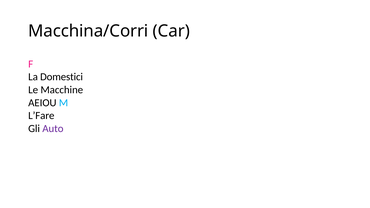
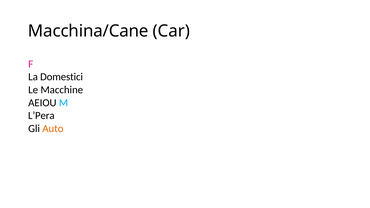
Macchina/Corri: Macchina/Corri -> Macchina/Cane
L’Fare: L’Fare -> L’Pera
Auto colour: purple -> orange
